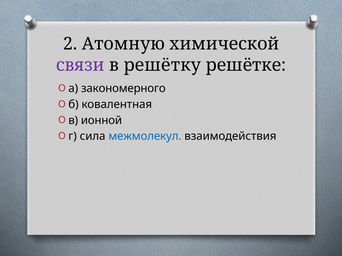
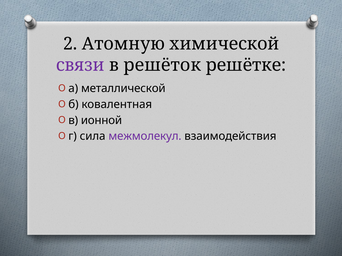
решётку: решётку -> решёток
закономерного: закономерного -> металлической
межмолекул colour: blue -> purple
